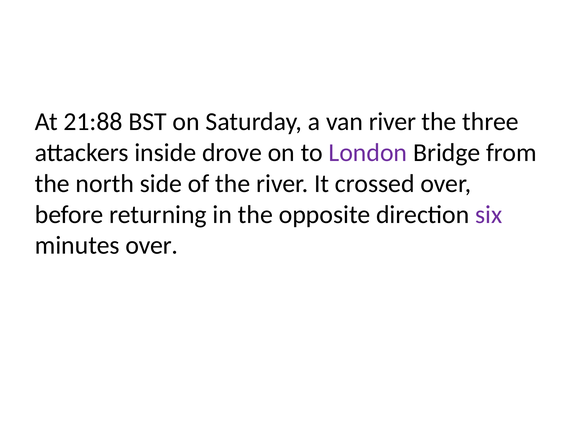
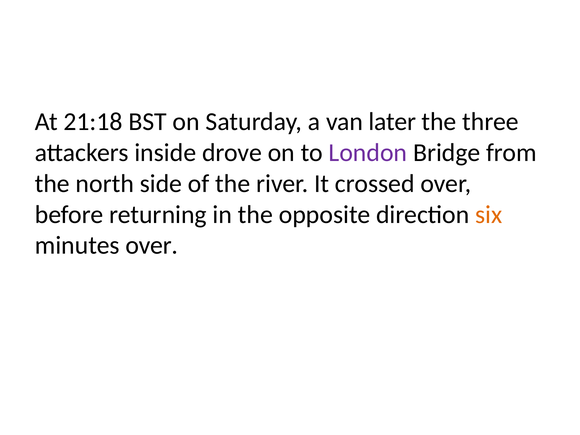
21:88: 21:88 -> 21:18
van river: river -> later
six colour: purple -> orange
